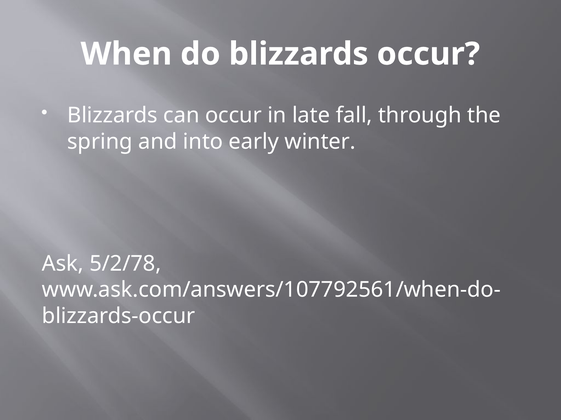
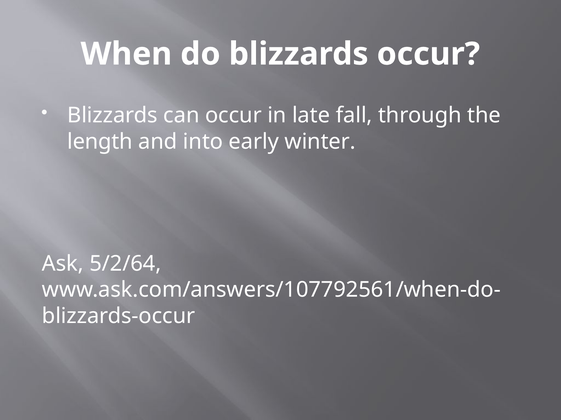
spring: spring -> length
5/2/78: 5/2/78 -> 5/2/64
